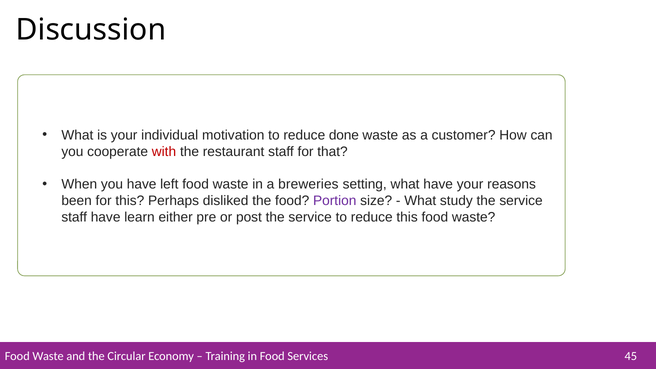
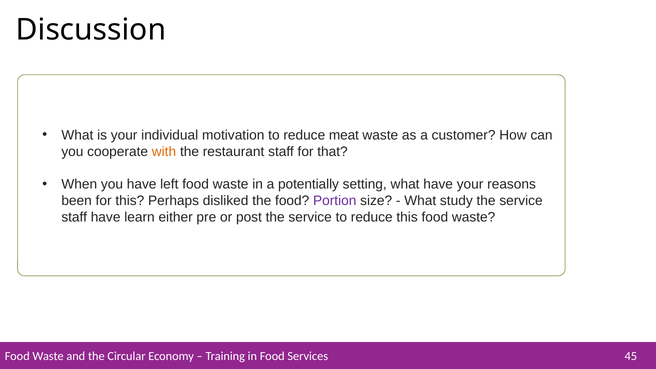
done: done -> meat
with colour: red -> orange
breweries: breweries -> potentially
